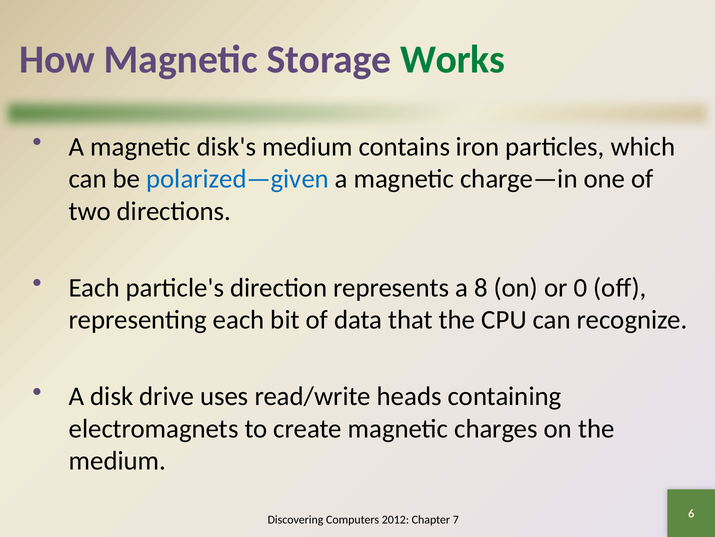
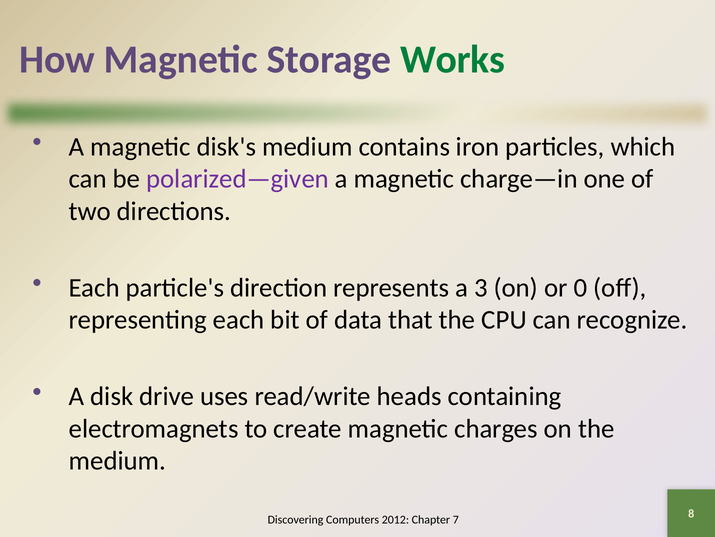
polarized—given colour: blue -> purple
8: 8 -> 3
6: 6 -> 8
